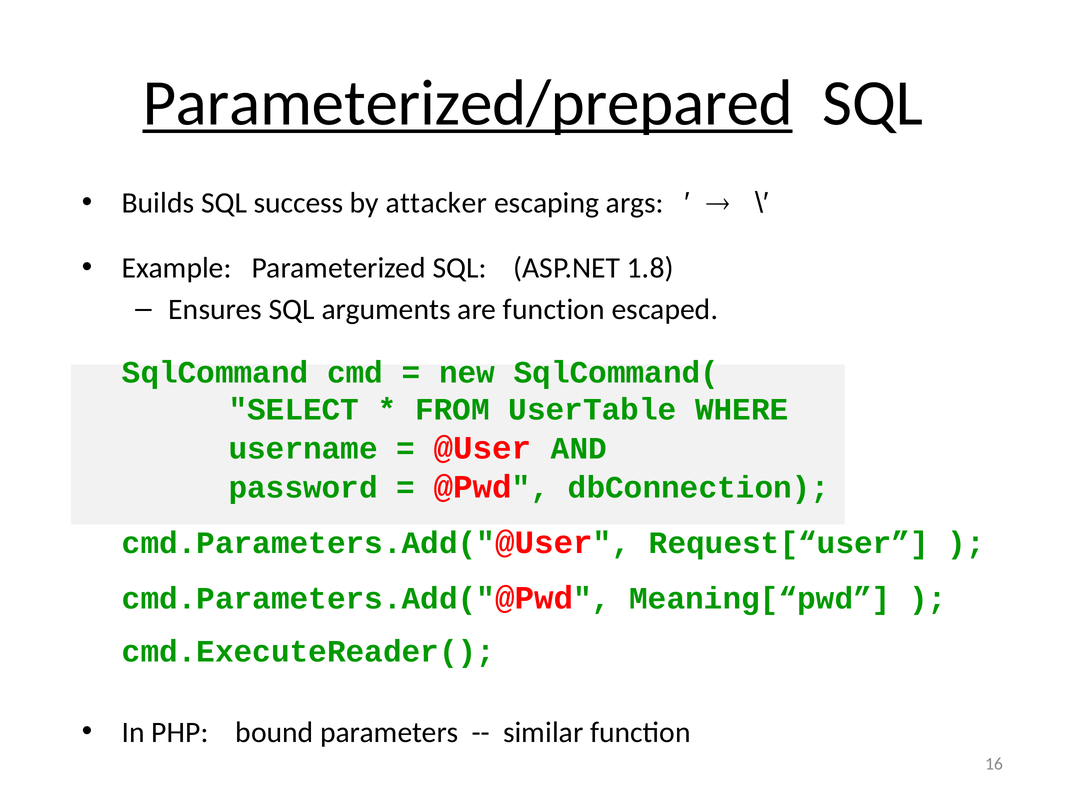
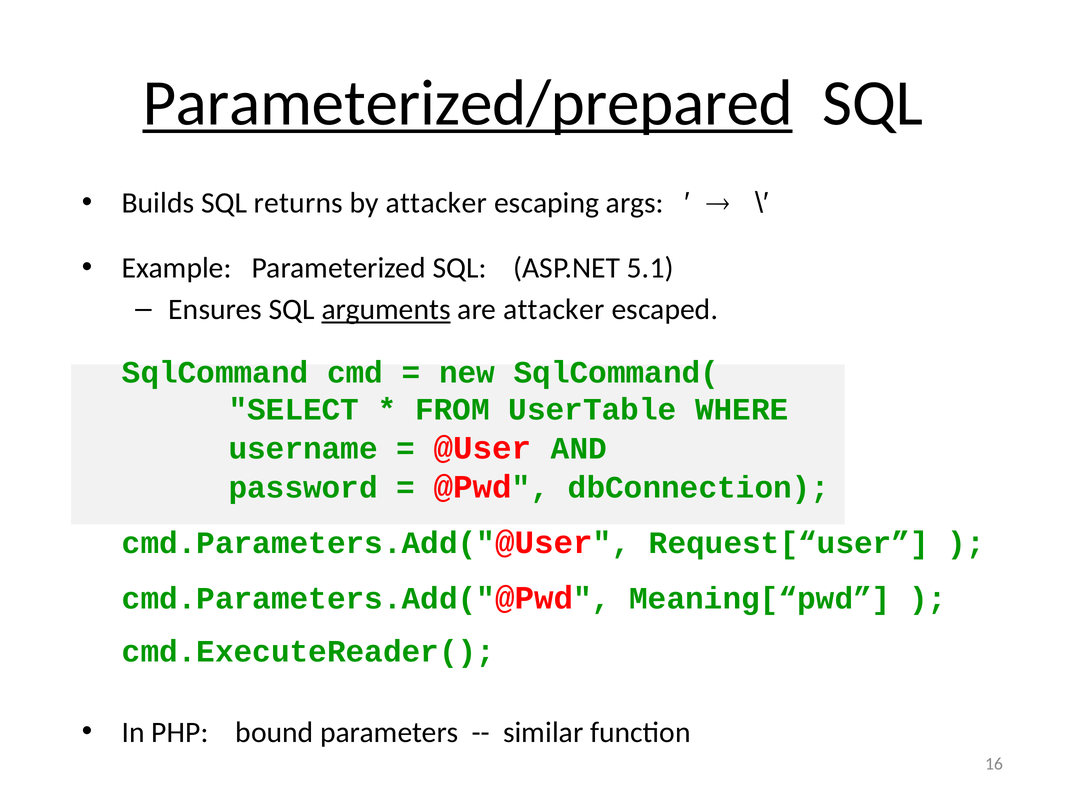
success: success -> returns
1.8: 1.8 -> 5.1
arguments underline: none -> present
are function: function -> attacker
